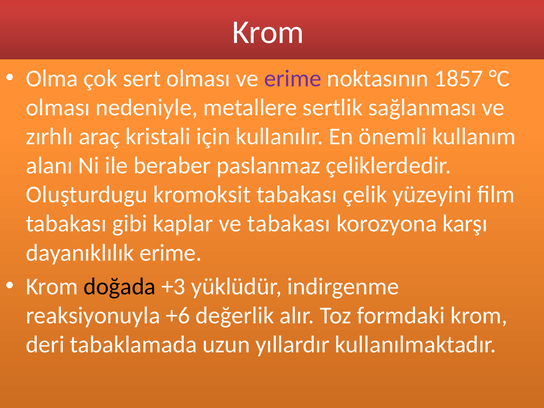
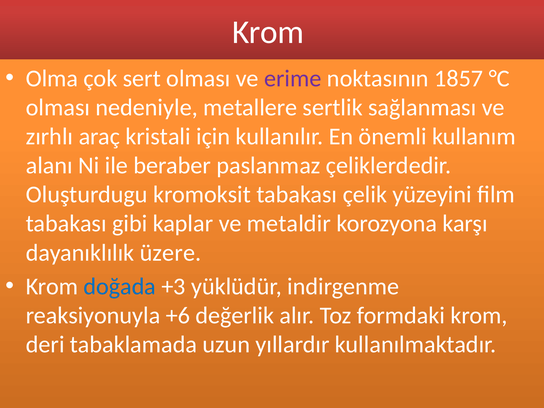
ve tabakası: tabakası -> metaldir
dayanıklılık erime: erime -> üzere
doğada colour: black -> blue
